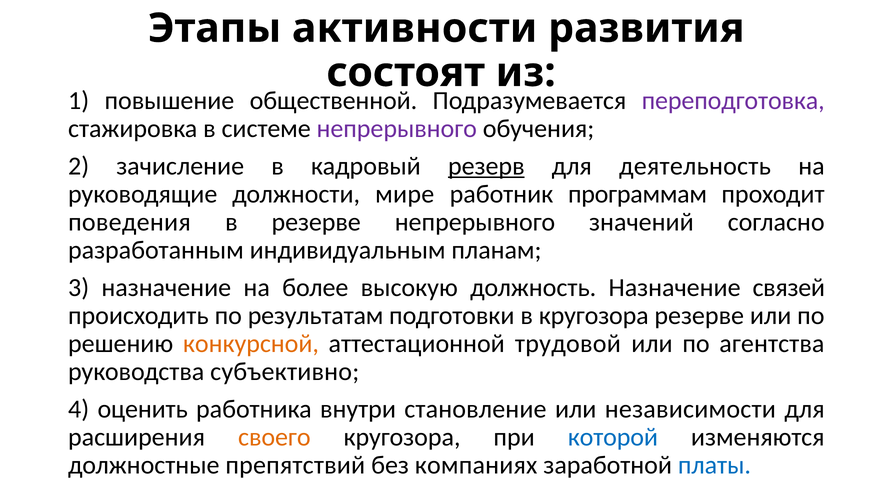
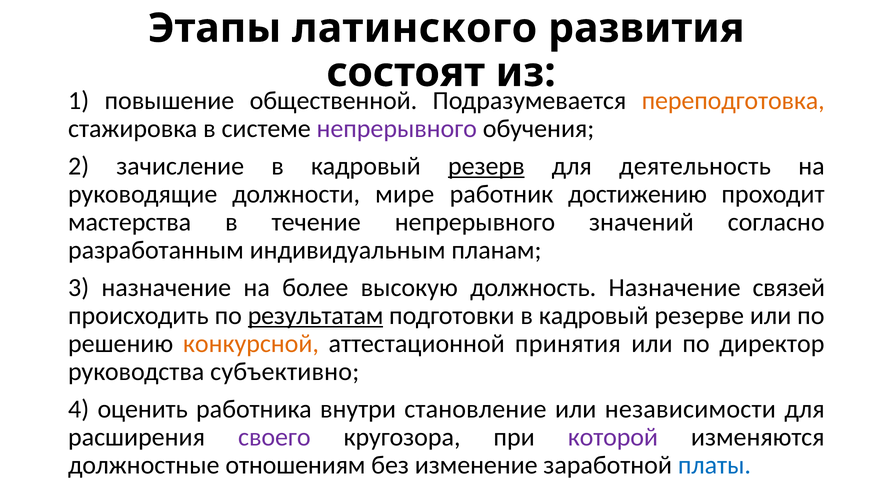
активности: активности -> латинского
переподготовка colour: purple -> orange
программам: программам -> достижению
поведения: поведения -> мастерства
в резерве: резерве -> течение
результатам underline: none -> present
подготовки в кругозора: кругозора -> кадровый
трудовой: трудовой -> принятия
агентства: агентства -> директор
своего colour: orange -> purple
которой colour: blue -> purple
препятствий: препятствий -> отношениям
компаниях: компаниях -> изменение
